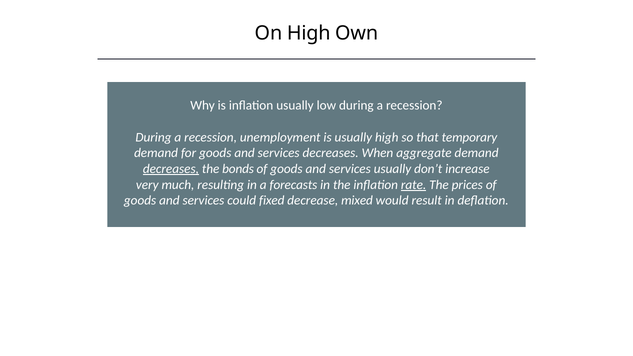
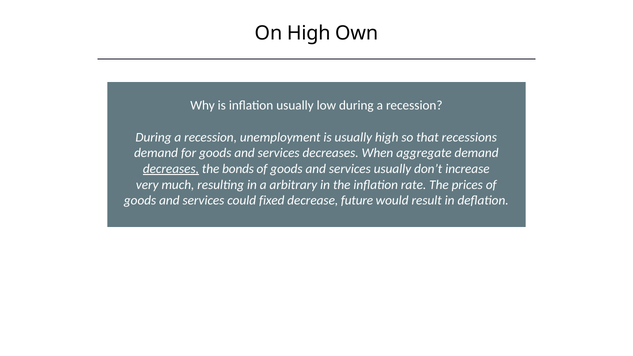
temporary: temporary -> recessions
forecasts: forecasts -> arbitrary
rate underline: present -> none
mixed: mixed -> future
